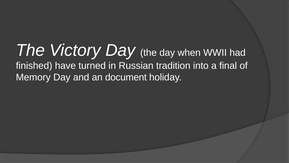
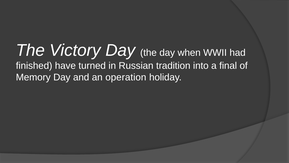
document: document -> operation
